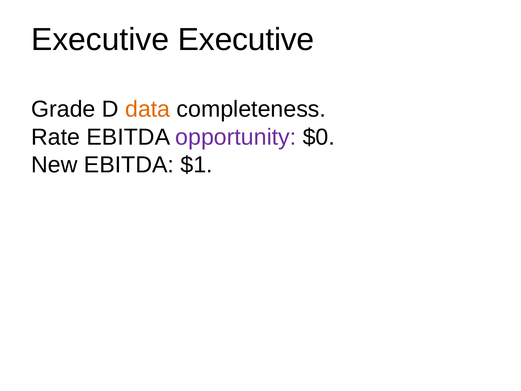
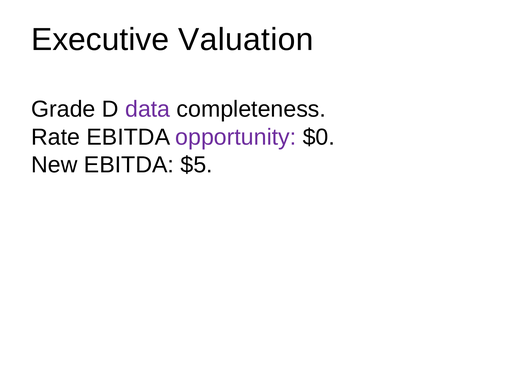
Executive Executive: Executive -> Valuation
data colour: orange -> purple
$1: $1 -> $5
